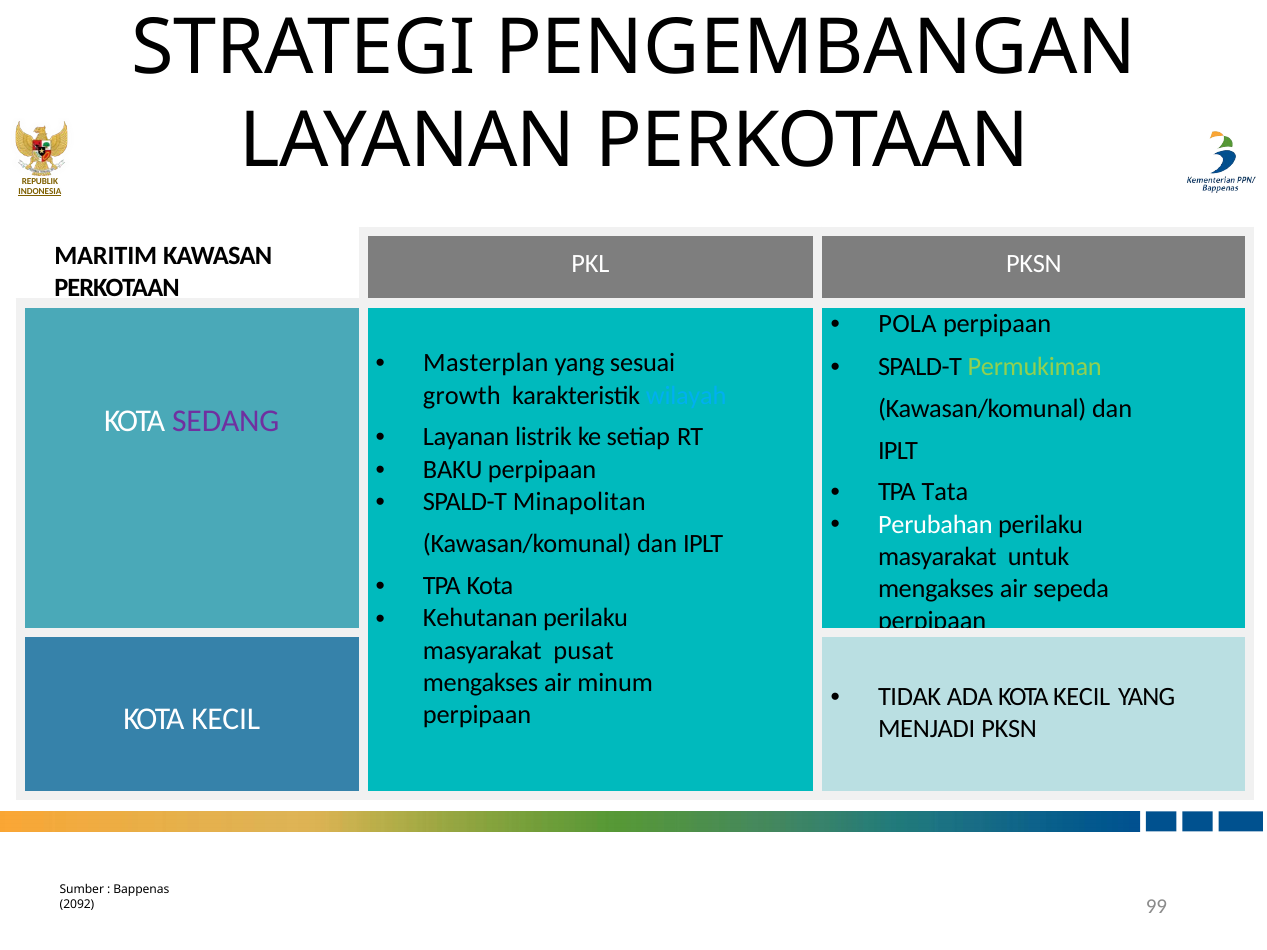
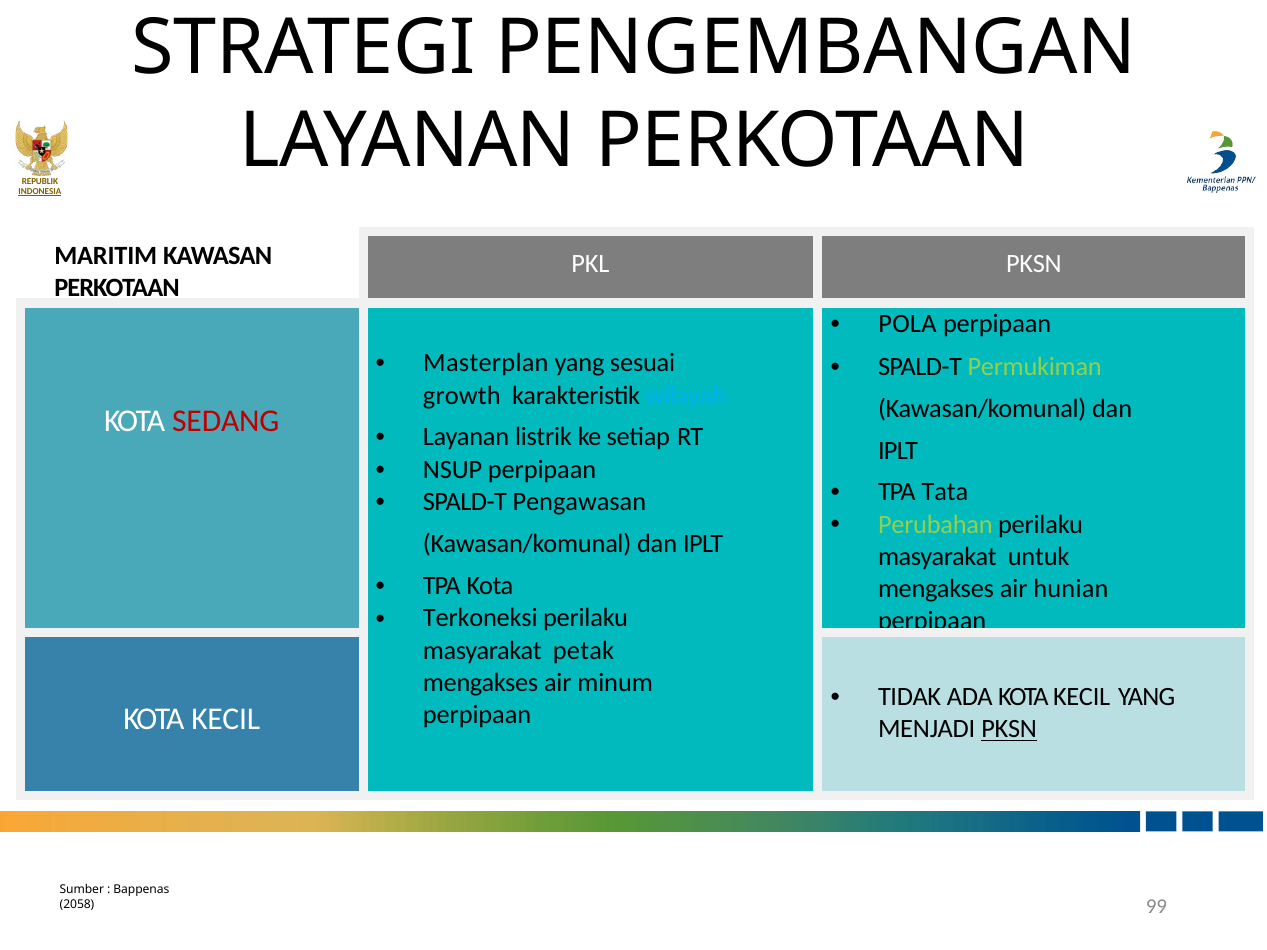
SEDANG colour: purple -> red
BAKU: BAKU -> NSUP
Minapolitan: Minapolitan -> Pengawasan
Perubahan colour: white -> light green
sepeda: sepeda -> hunian
Kehutanan: Kehutanan -> Terkoneksi
pusat: pusat -> petak
PKSN at (1009, 729) underline: none -> present
2092: 2092 -> 2058
